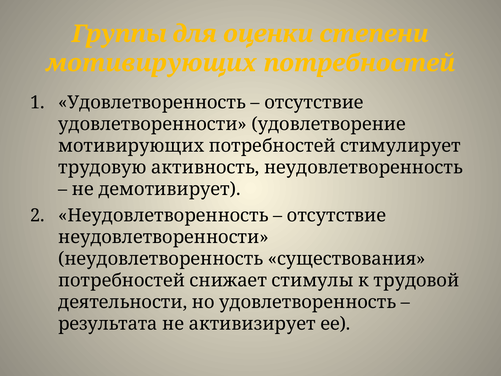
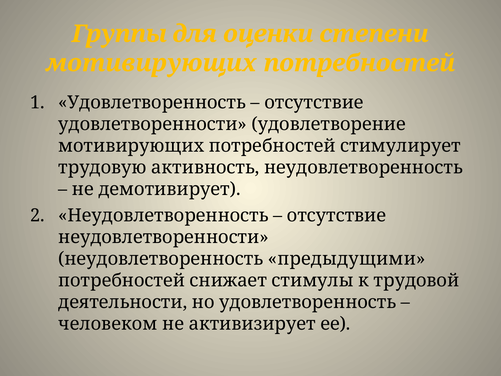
существования: существования -> предыдущими
результата: результата -> человеком
